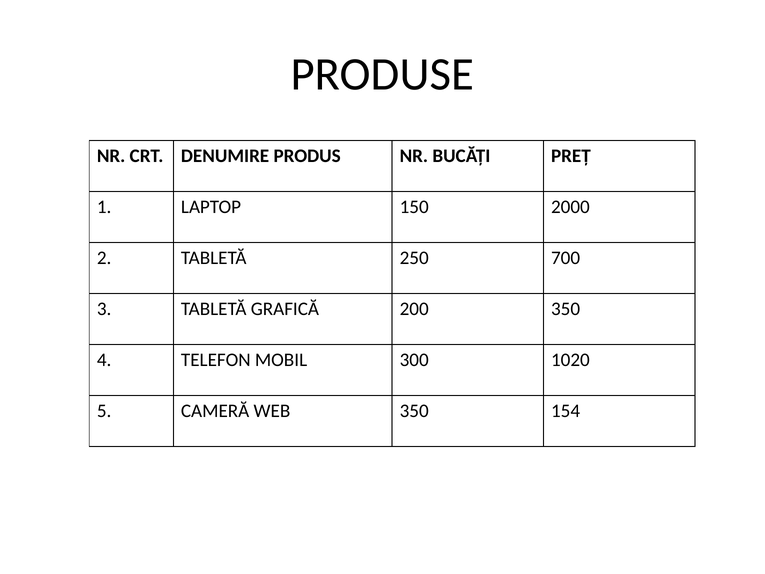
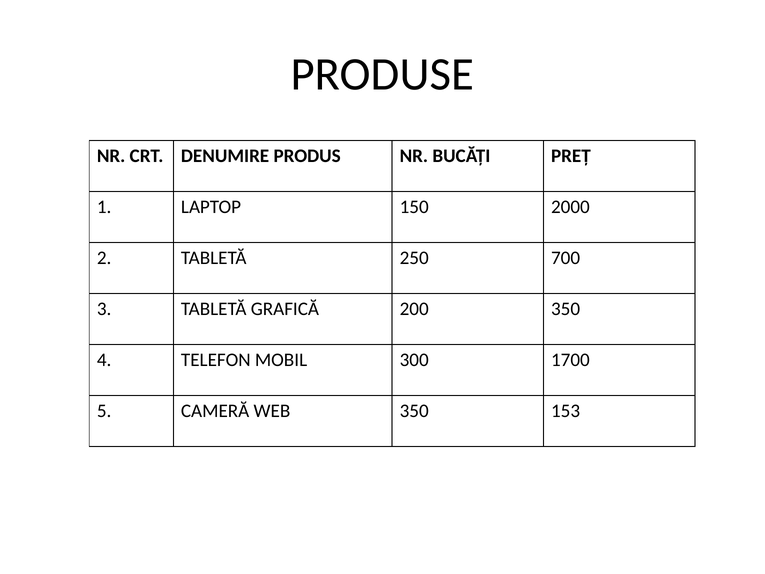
1020: 1020 -> 1700
154: 154 -> 153
